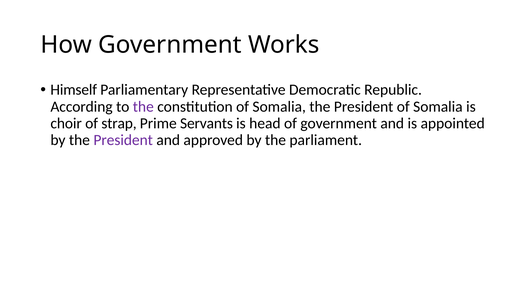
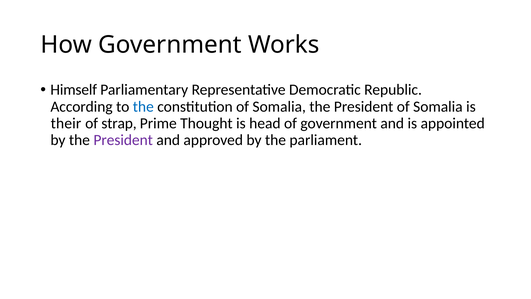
the at (143, 107) colour: purple -> blue
choir: choir -> their
Servants: Servants -> Thought
